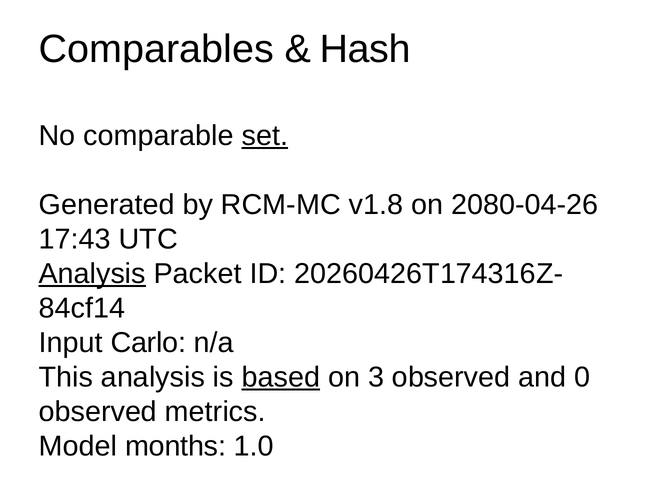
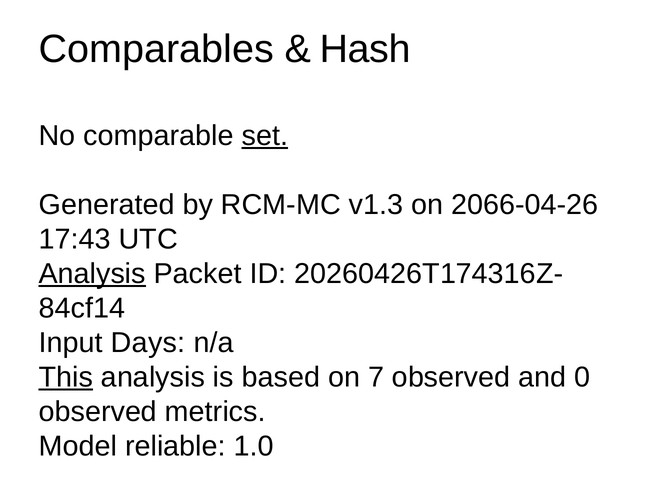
v1.8: v1.8 -> v1.3
2080-04-26: 2080-04-26 -> 2066-04-26
Carlo: Carlo -> Days
This underline: none -> present
based underline: present -> none
3: 3 -> 7
months: months -> reliable
